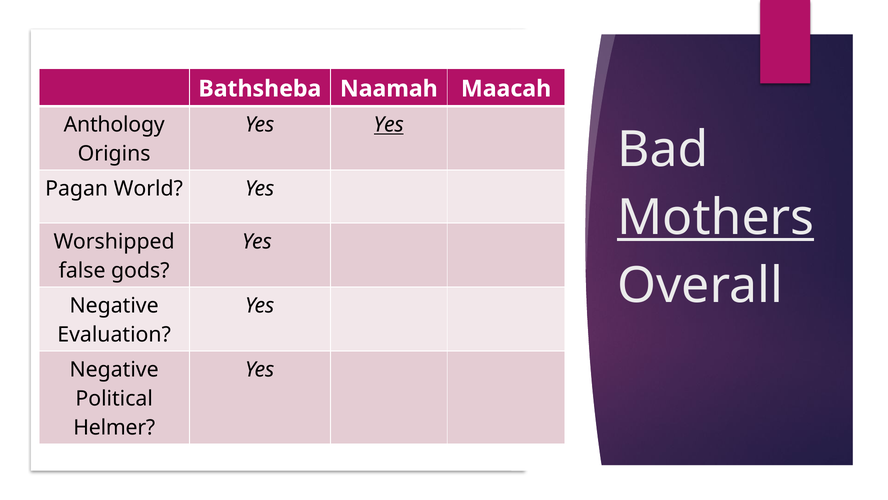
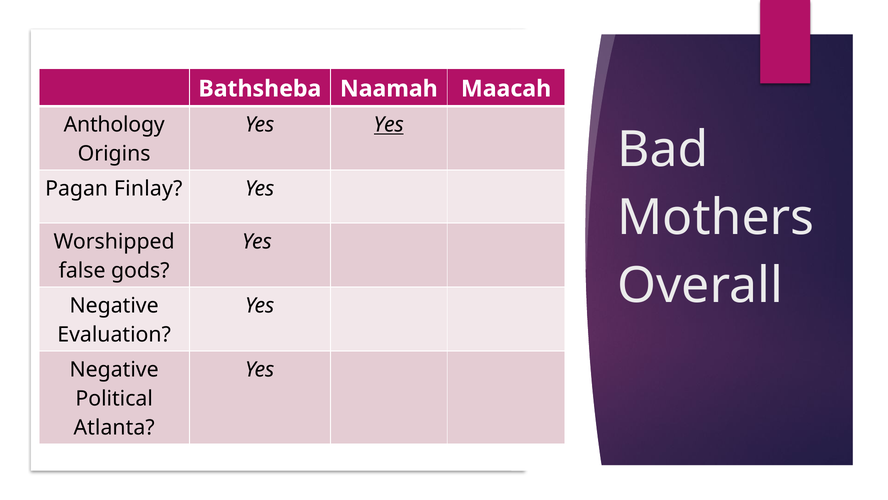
World: World -> Finlay
Mothers underline: present -> none
Helmer: Helmer -> Atlanta
